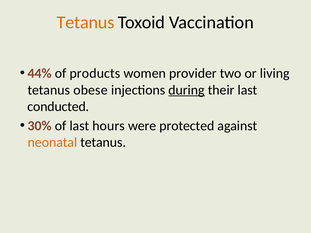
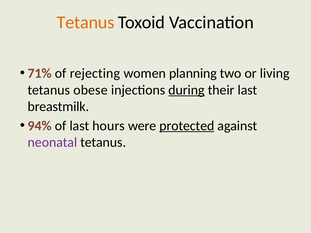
44%: 44% -> 71%
products: products -> rejecting
provider: provider -> planning
conducted: conducted -> breastmilk
30%: 30% -> 94%
protected underline: none -> present
neonatal colour: orange -> purple
